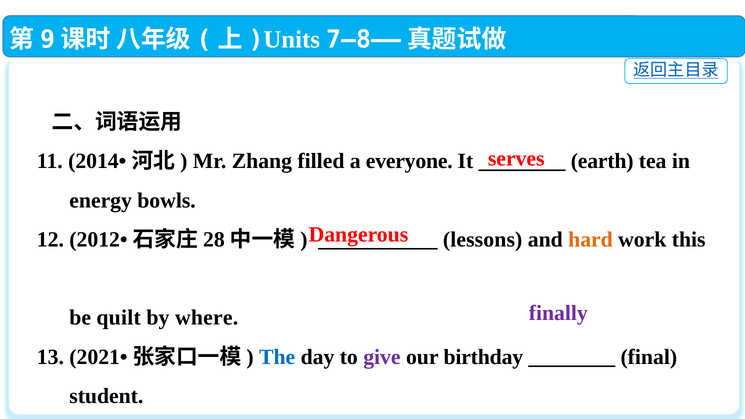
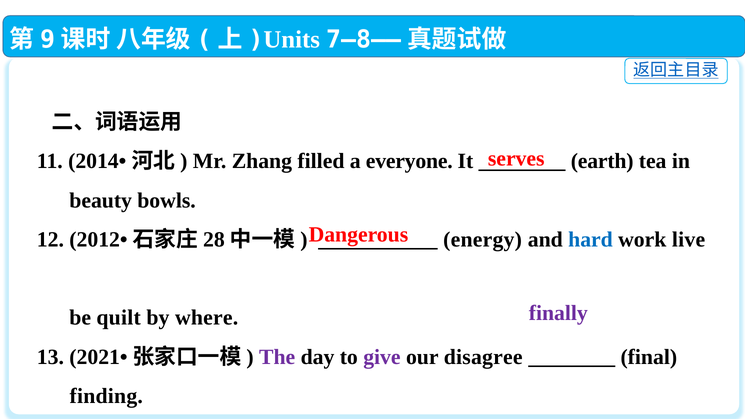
energy: energy -> beauty
lessons: lessons -> energy
hard colour: orange -> blue
this: this -> live
The colour: blue -> purple
birthday: birthday -> disagree
student: student -> finding
